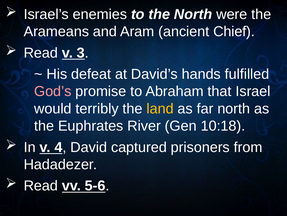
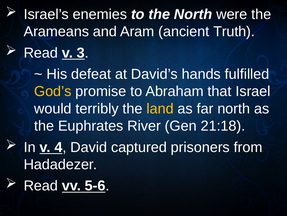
Chief: Chief -> Truth
God’s colour: pink -> yellow
10:18: 10:18 -> 21:18
